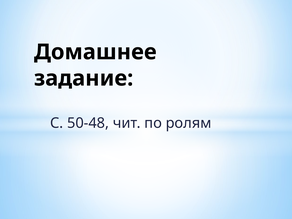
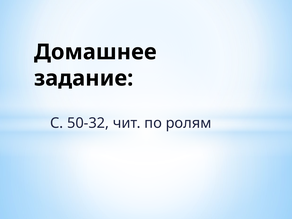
50-48: 50-48 -> 50-32
